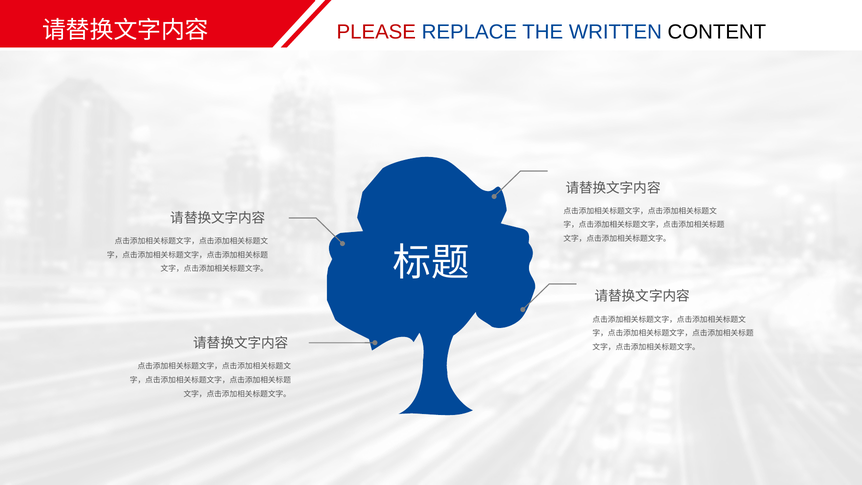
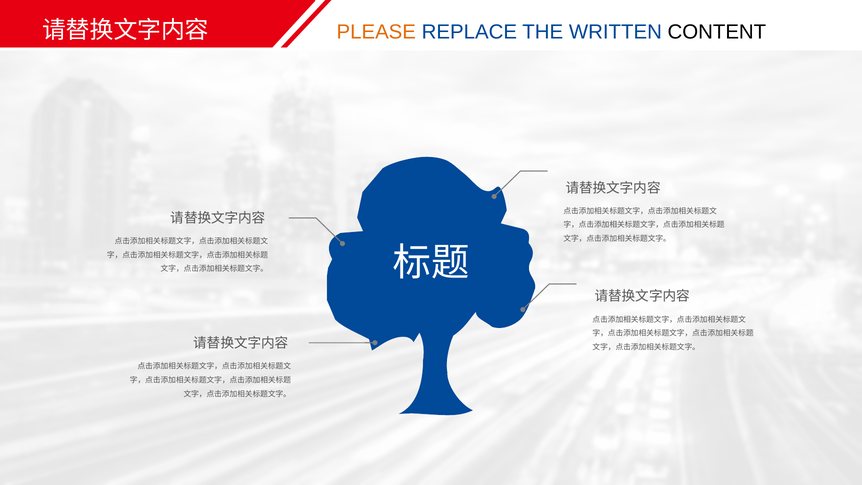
PLEASE colour: red -> orange
